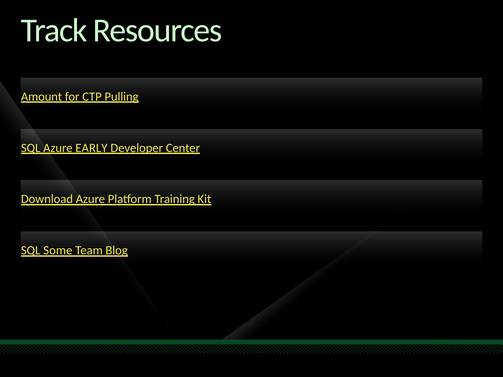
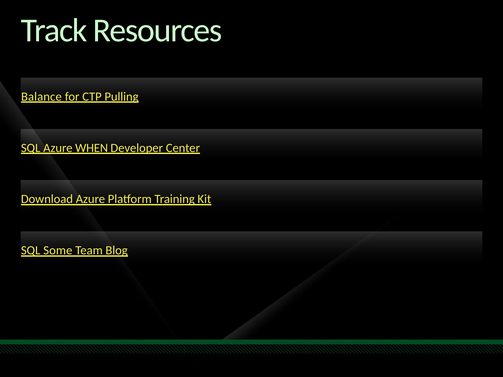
Amount: Amount -> Balance
EARLY: EARLY -> WHEN
